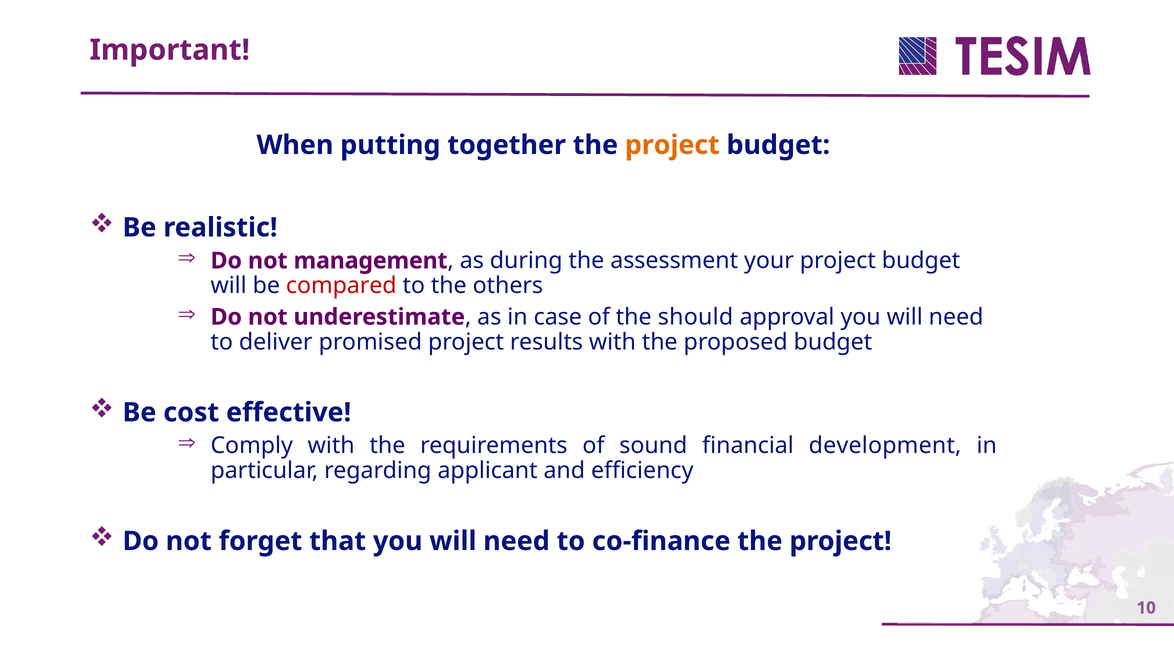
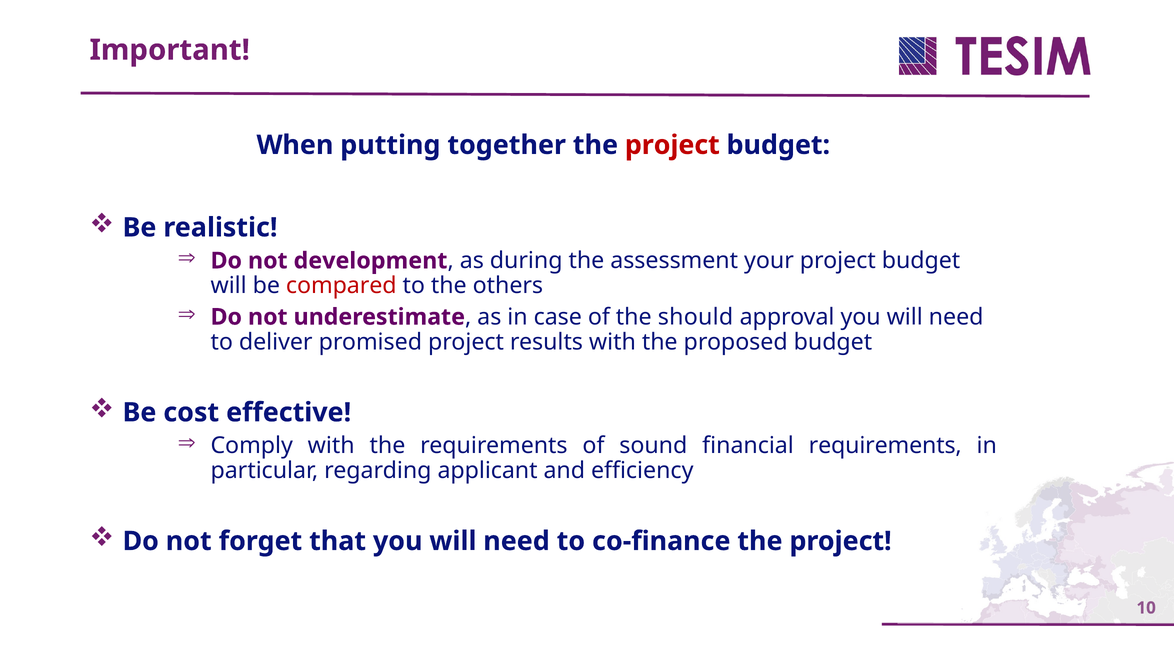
project at (672, 145) colour: orange -> red
management: management -> development
financial development: development -> requirements
